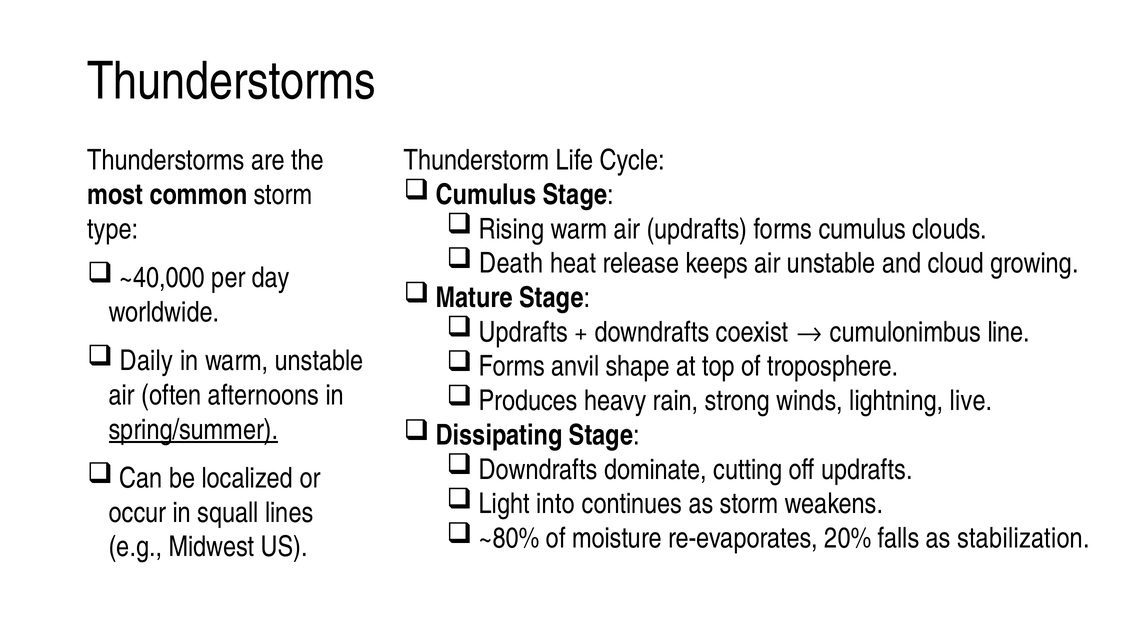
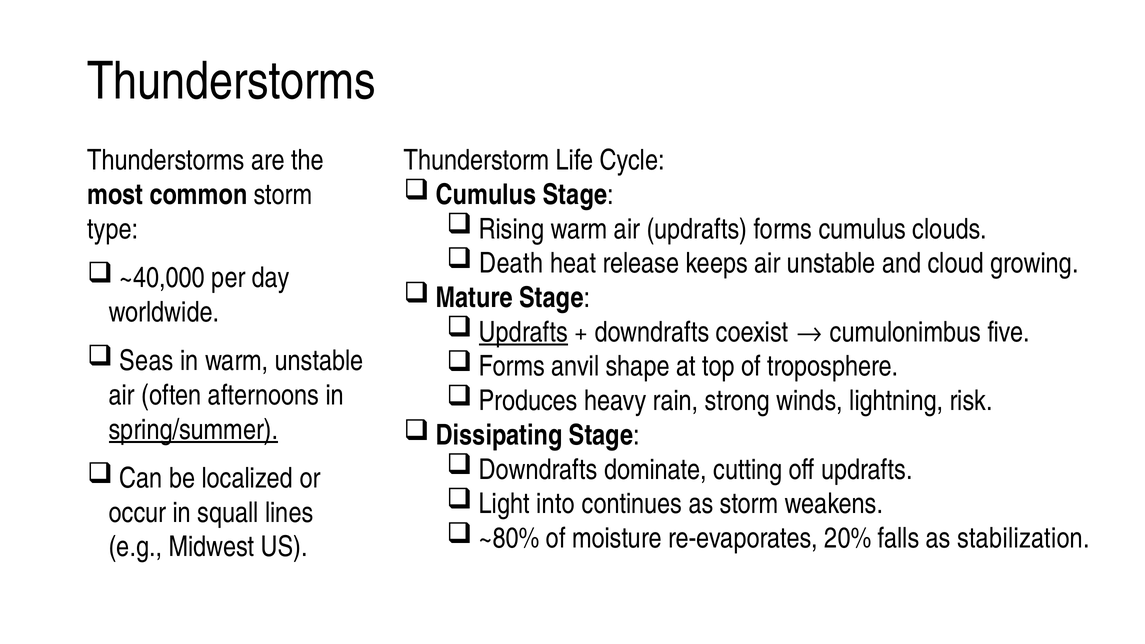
Updrafts at (523, 332) underline: none -> present
line: line -> five
Daily: Daily -> Seas
live: live -> risk
